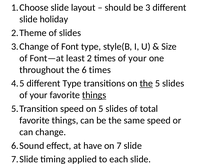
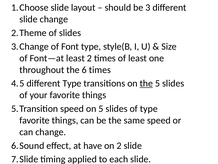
slide holiday: holiday -> change
times of your: your -> least
things at (94, 95) underline: present -> none
of total: total -> type
on 7: 7 -> 2
